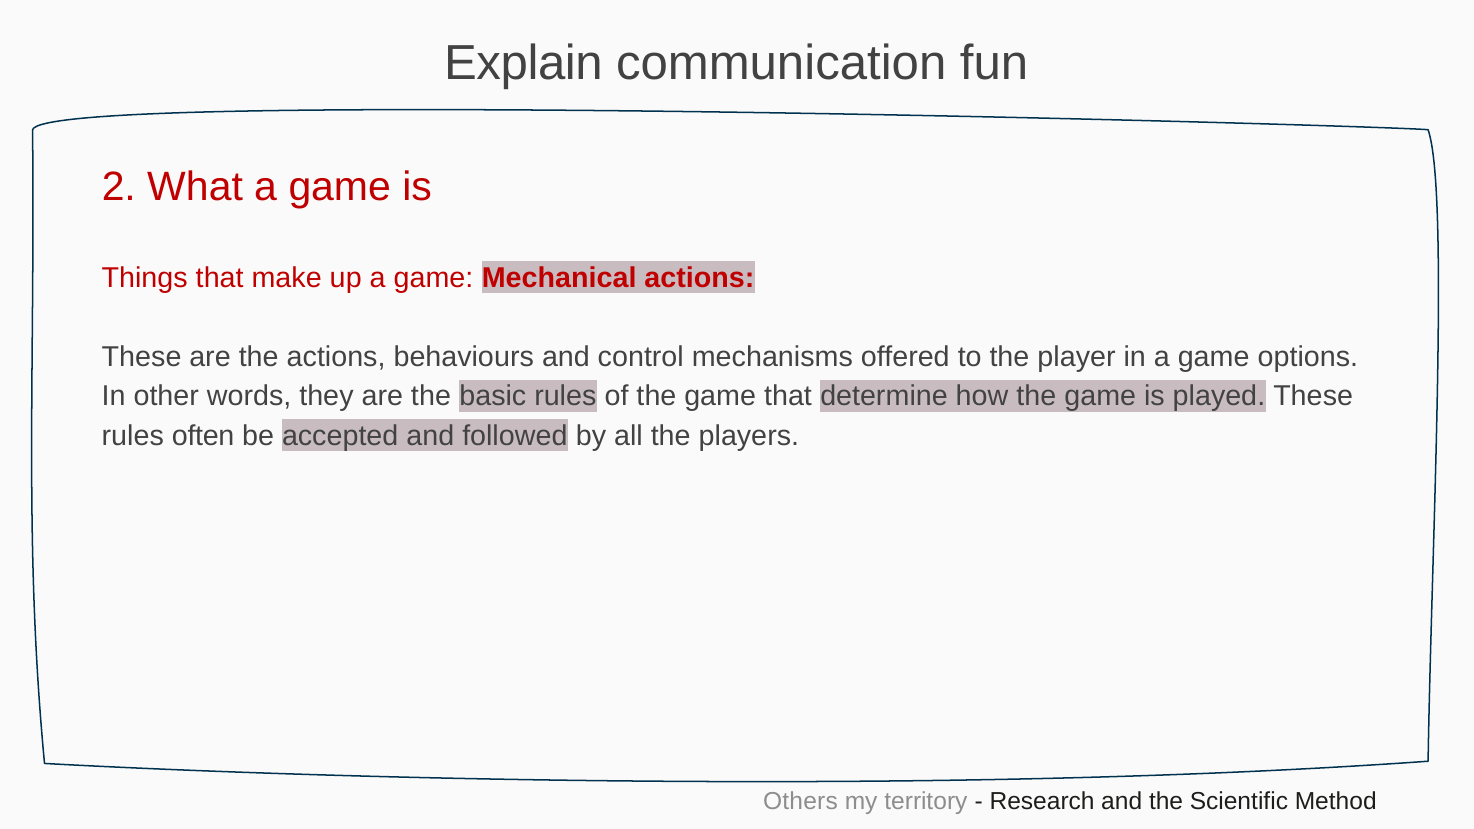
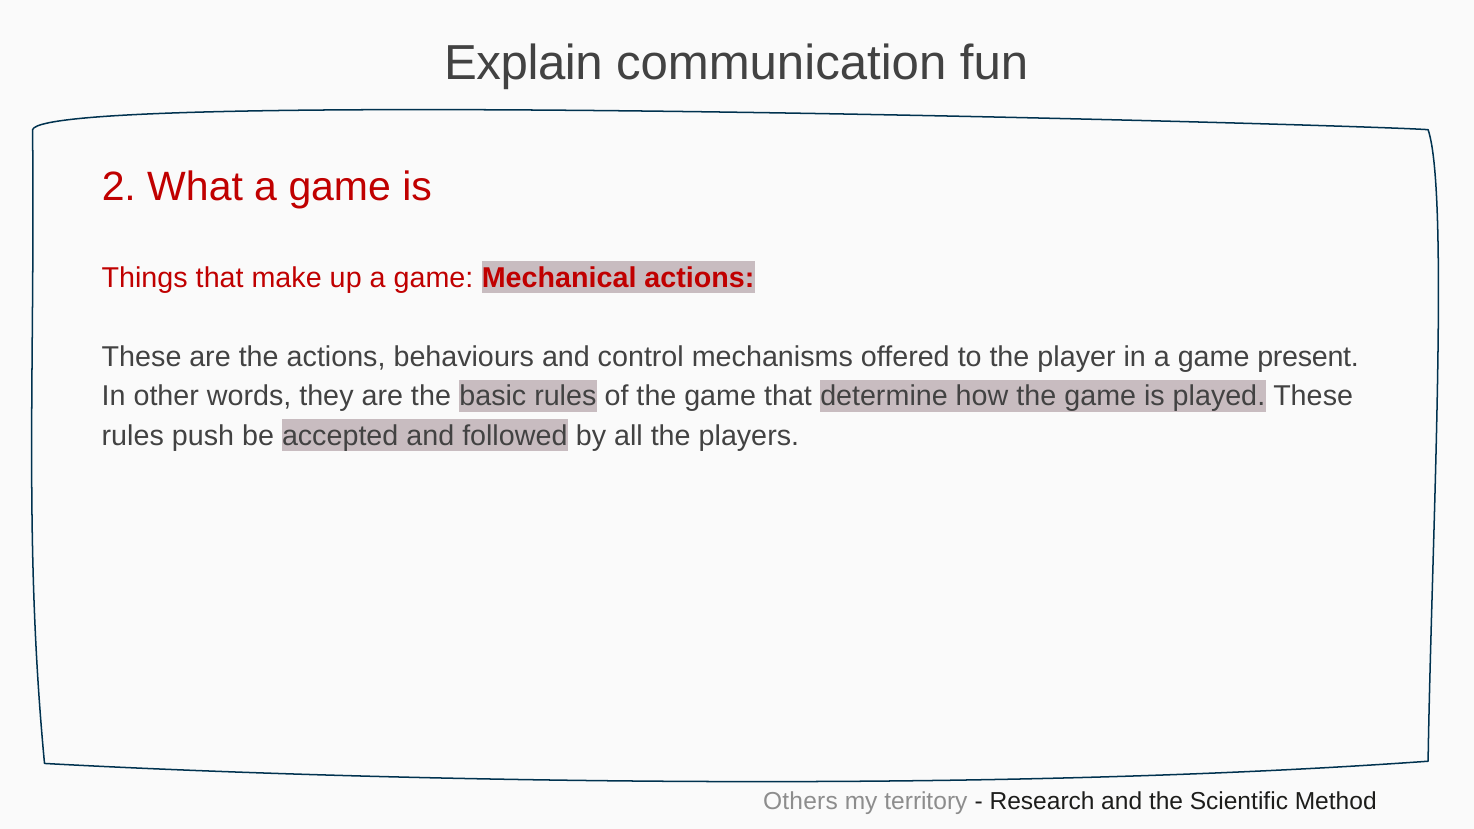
options: options -> present
often: often -> push
